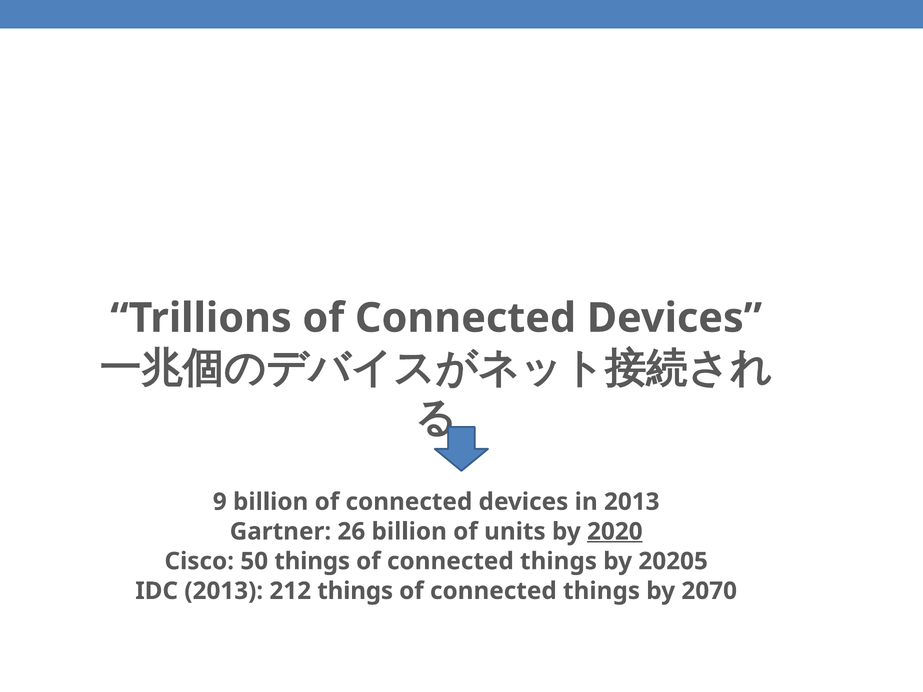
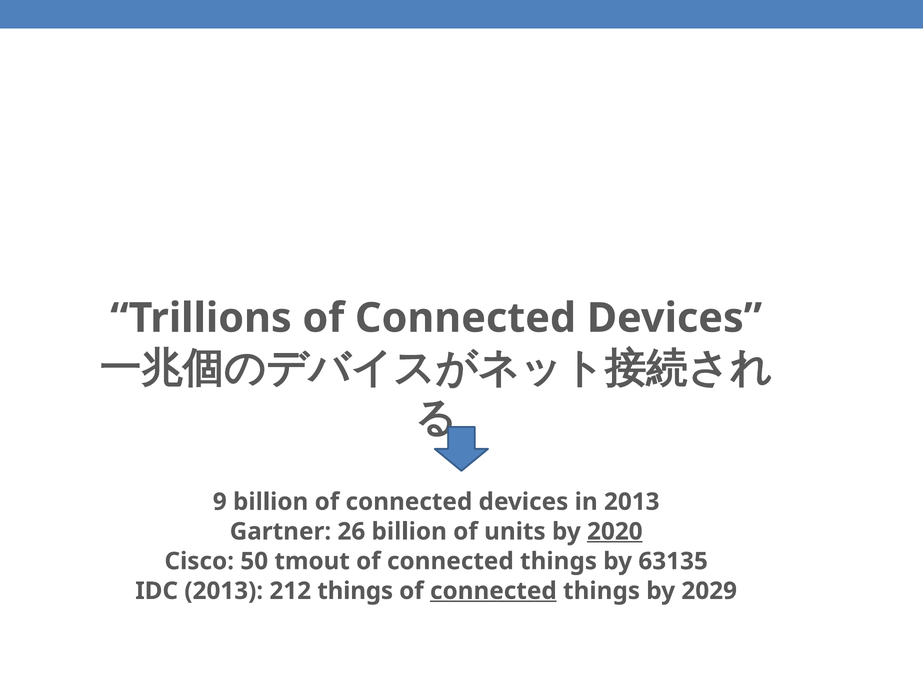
50 things: things -> tmout
20205: 20205 -> 63135
connected at (493, 591) underline: none -> present
2070: 2070 -> 2029
